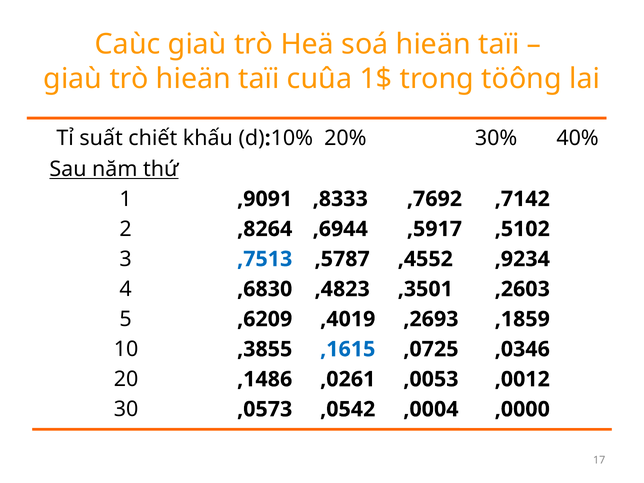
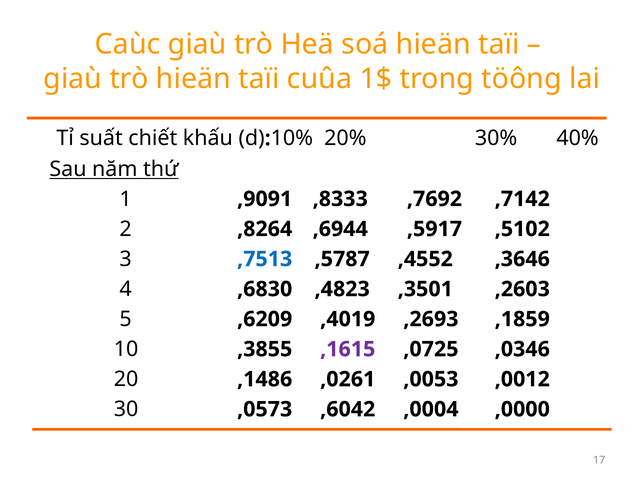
,9234: ,9234 -> ,3646
,1615 colour: blue -> purple
,0542: ,0542 -> ,6042
